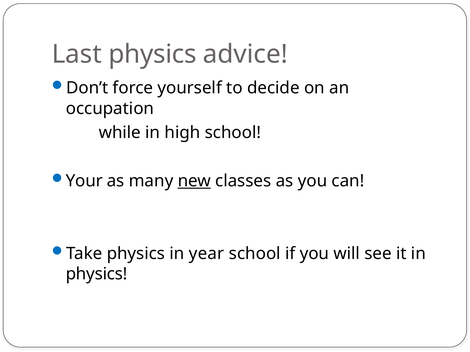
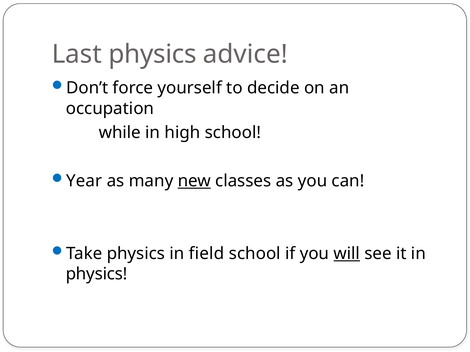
Your: Your -> Year
year: year -> field
will underline: none -> present
